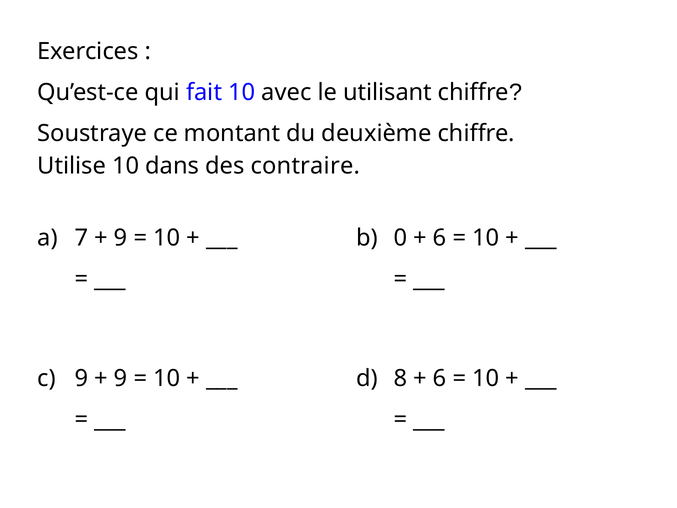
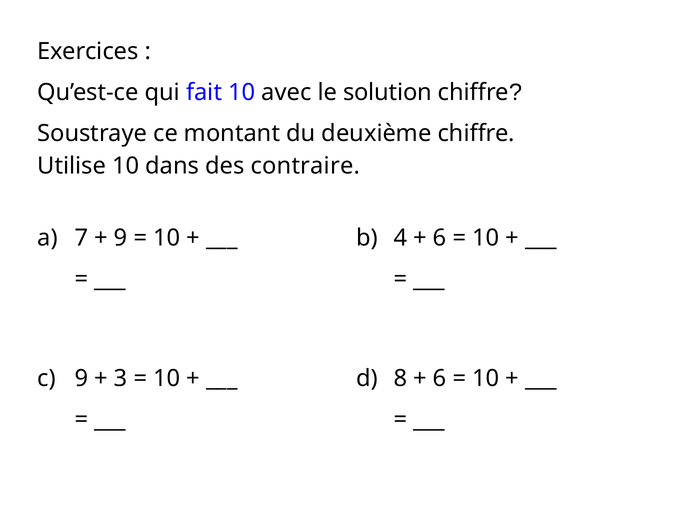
utilisant: utilisant -> solution
0: 0 -> 4
9 at (121, 378): 9 -> 3
